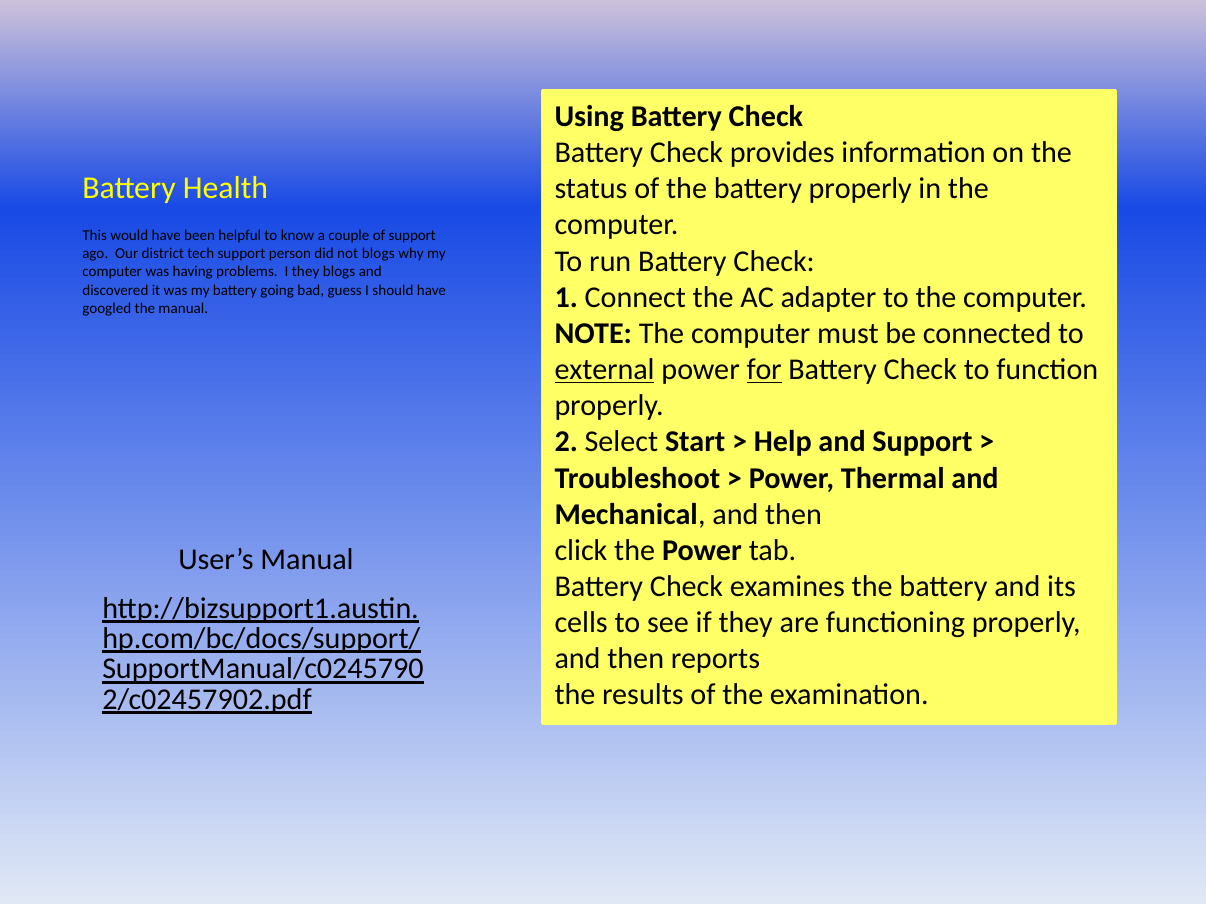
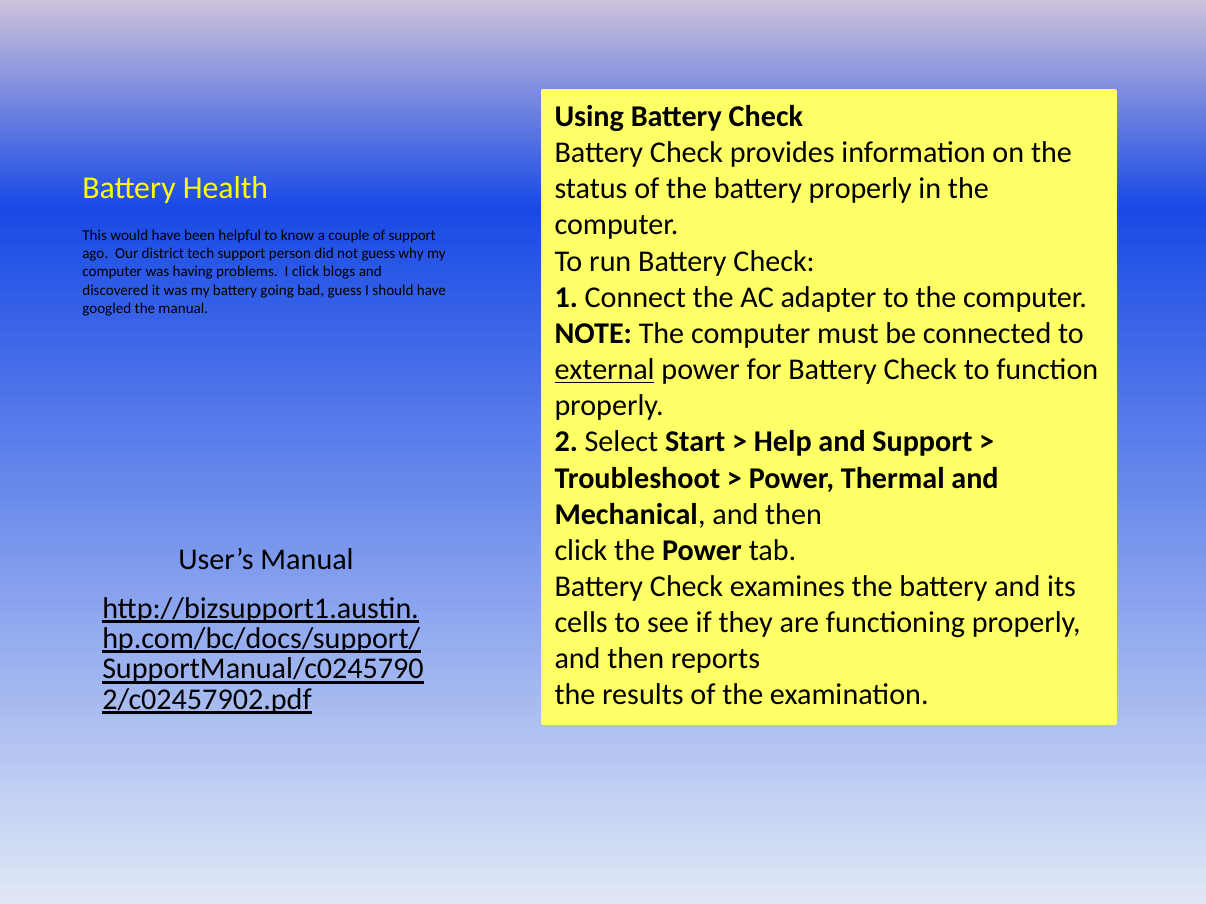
not blogs: blogs -> guess
I they: they -> click
for underline: present -> none
